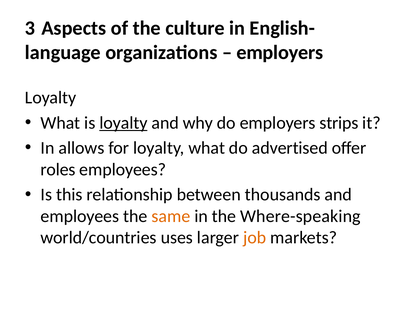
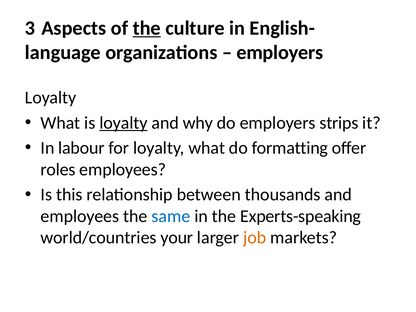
the at (147, 28) underline: none -> present
allows: allows -> labour
advertised: advertised -> formatting
same colour: orange -> blue
Where-speaking: Where-speaking -> Experts-speaking
uses: uses -> your
